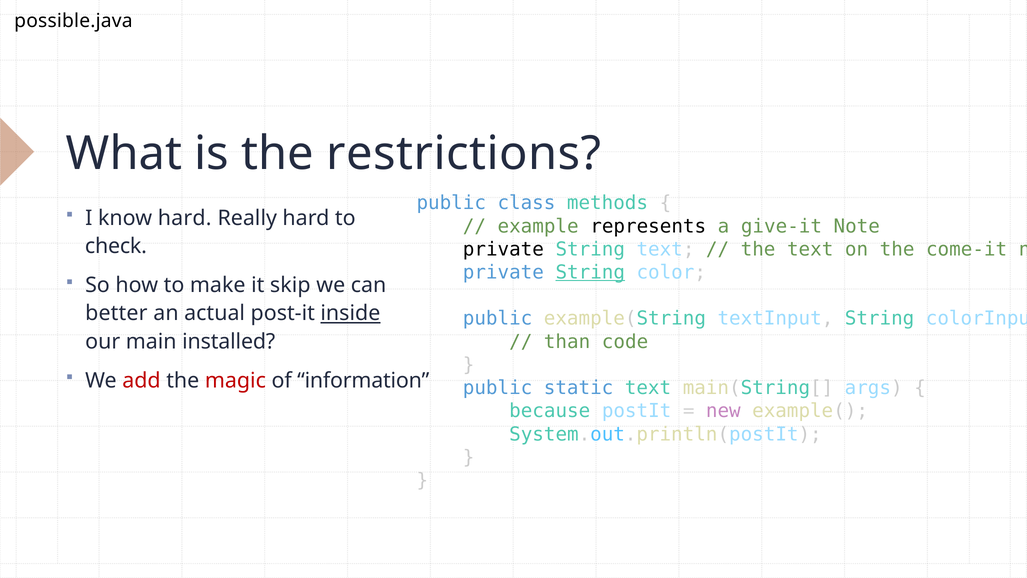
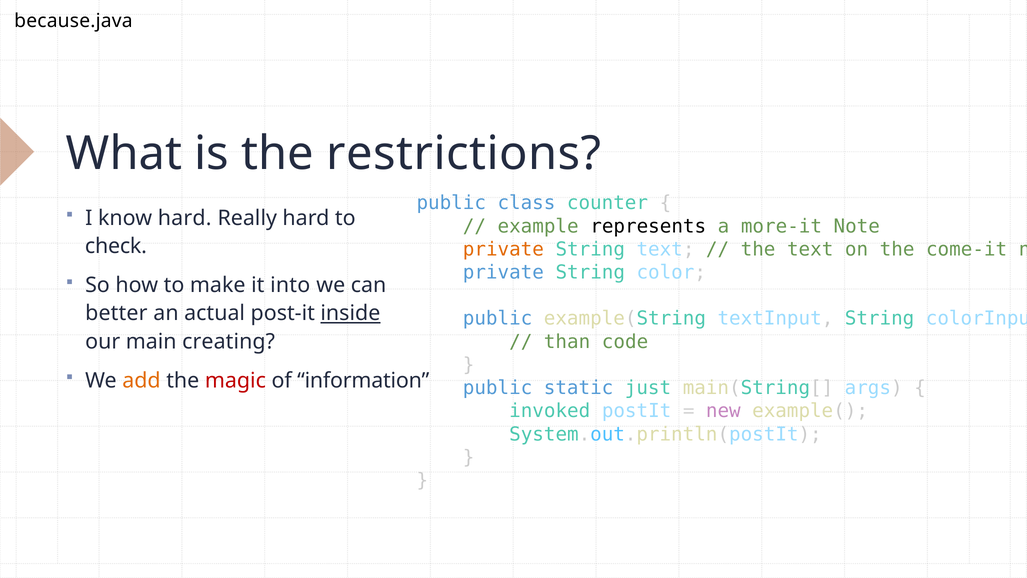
possible.java: possible.java -> because.java
methods: methods -> counter
give-it: give-it -> more-it
private at (503, 249) colour: black -> orange
String at (590, 272) underline: present -> none
skip: skip -> into
installed: installed -> creating
add colour: red -> orange
static text: text -> just
because: because -> invoked
